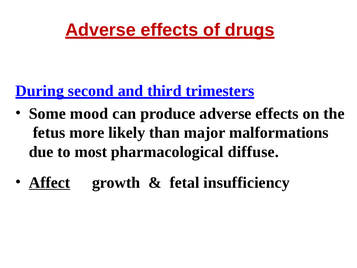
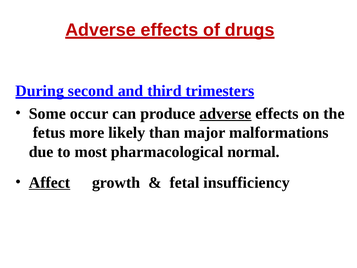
mood: mood -> occur
adverse at (225, 114) underline: none -> present
diffuse: diffuse -> normal
